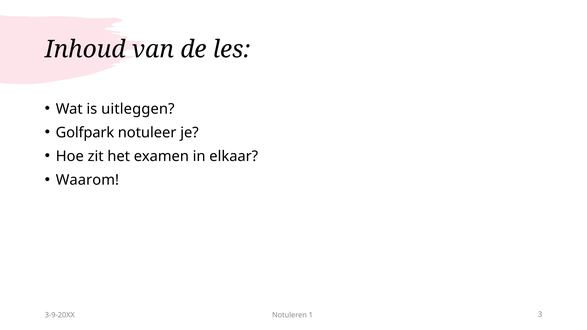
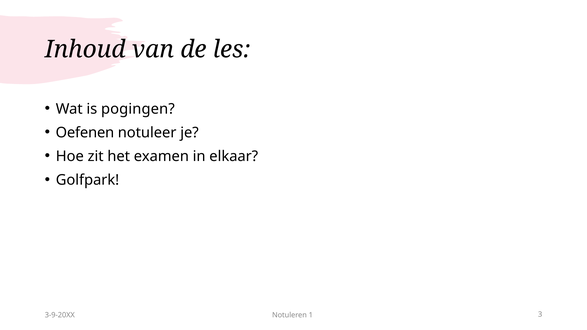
uitleggen: uitleggen -> pogingen
Golfpark: Golfpark -> Oefenen
Waarom: Waarom -> Golfpark
